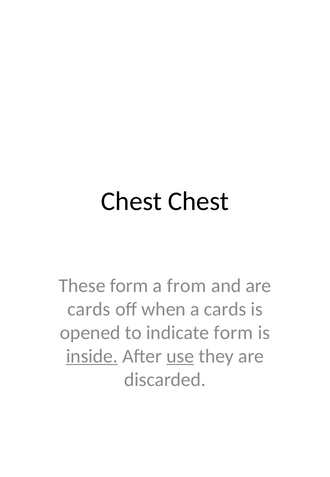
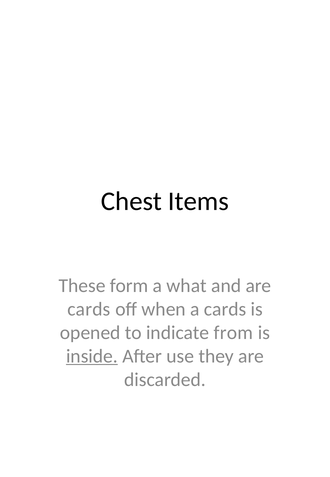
Chest Chest: Chest -> Items
from: from -> what
indicate form: form -> from
use underline: present -> none
